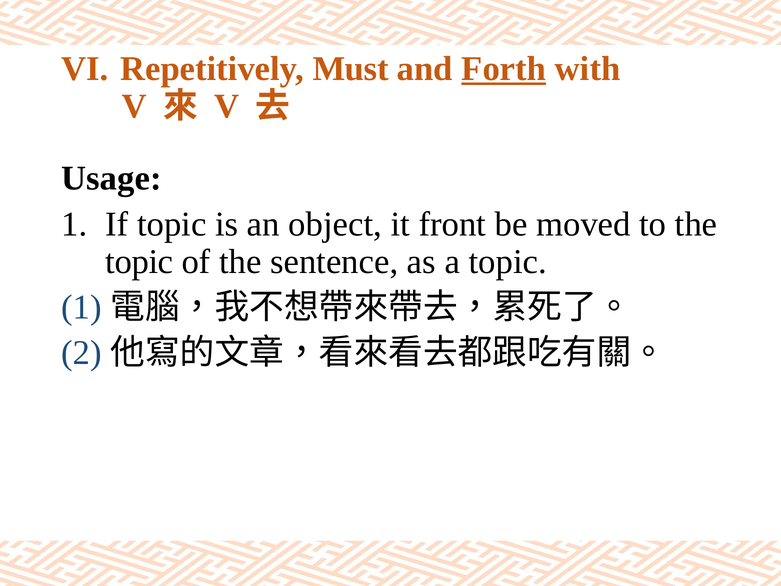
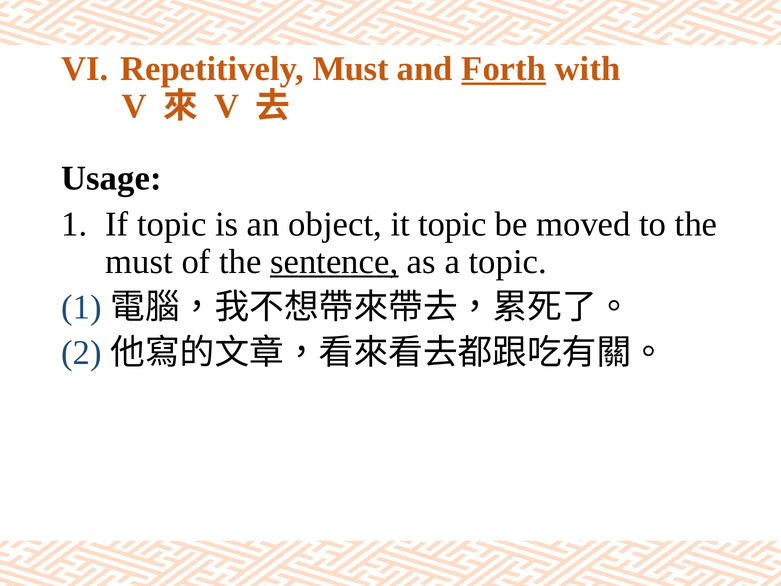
it front: front -> topic
topic at (139, 262): topic -> must
sentence underline: none -> present
